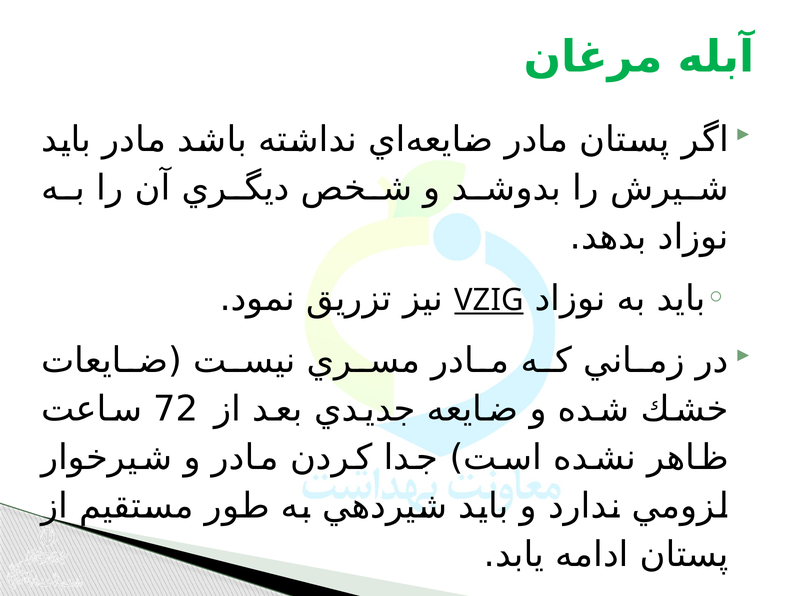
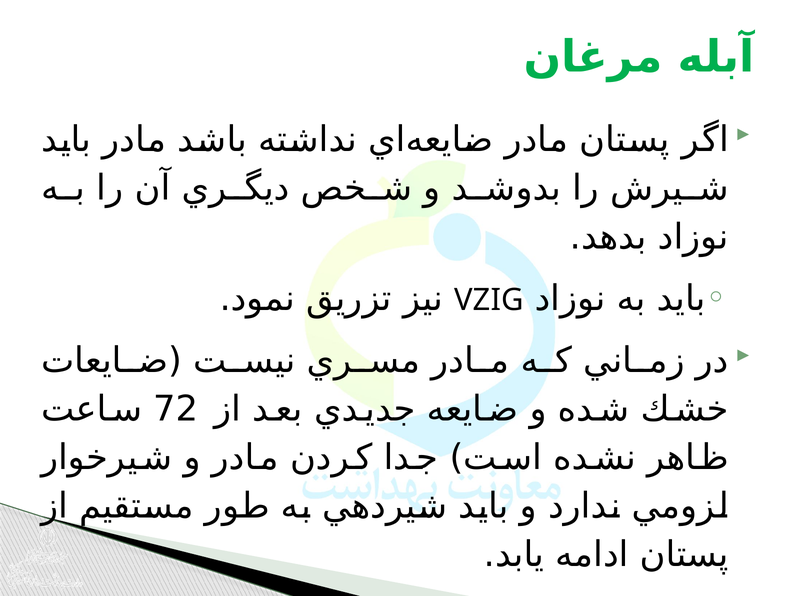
VZIG underline: present -> none
